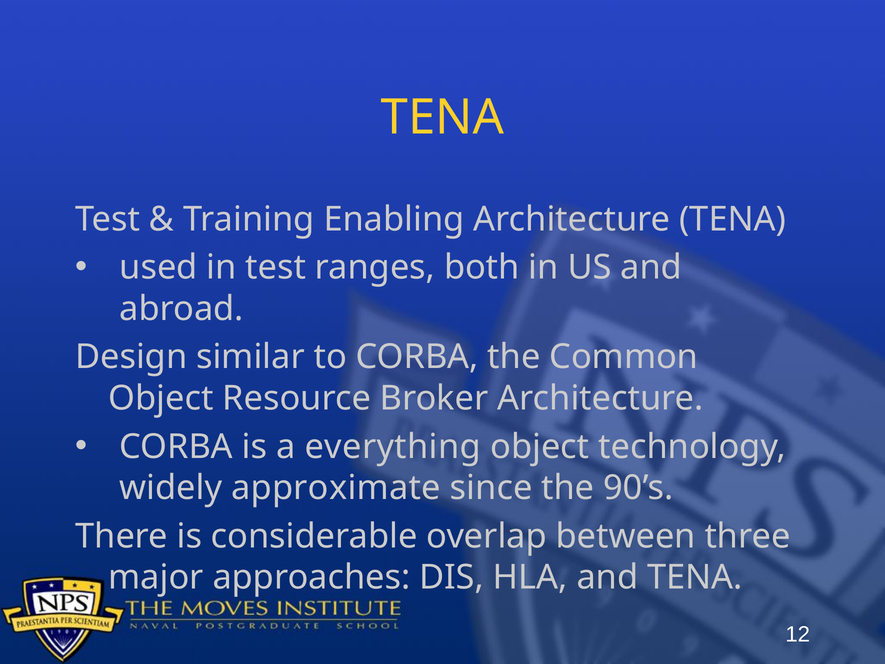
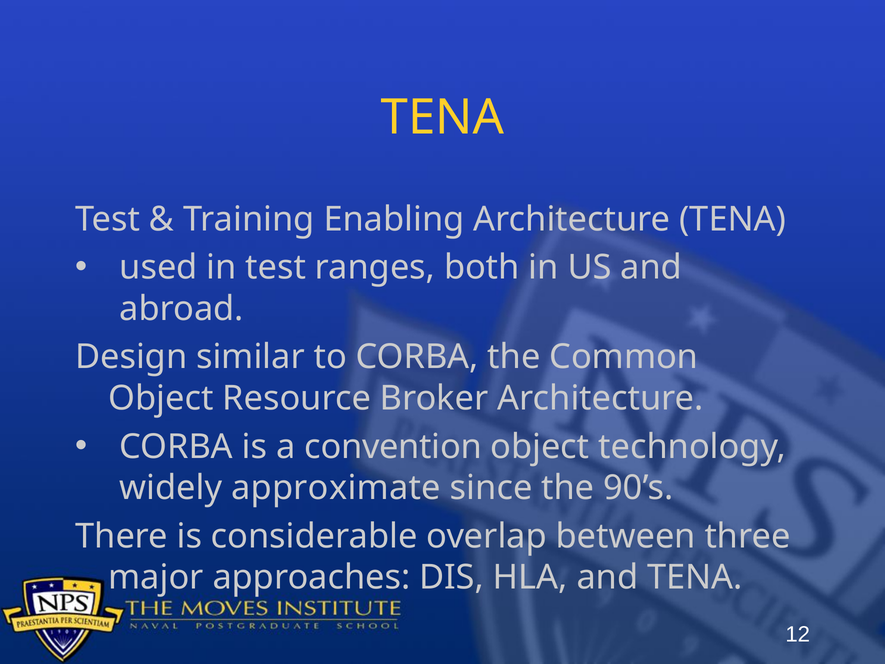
everything: everything -> convention
